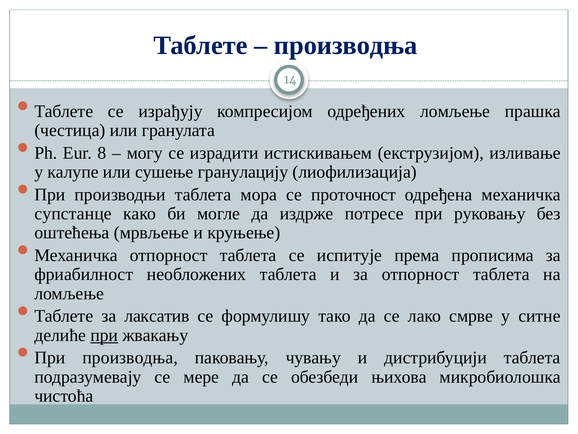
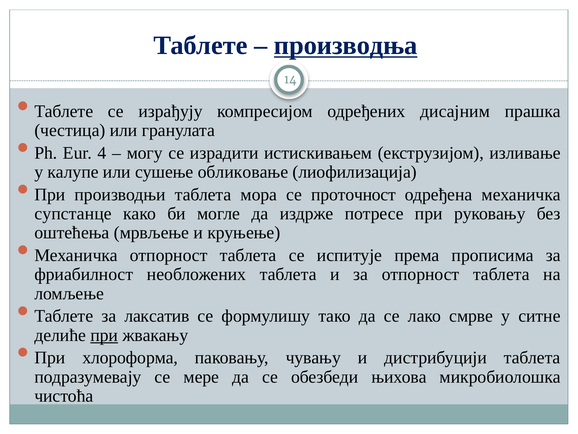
производња at (346, 46) underline: none -> present
одређених ломљење: ломљење -> дисајним
8: 8 -> 4
гранулацију: гранулацију -> обликовање
При производња: производња -> хлороформа
